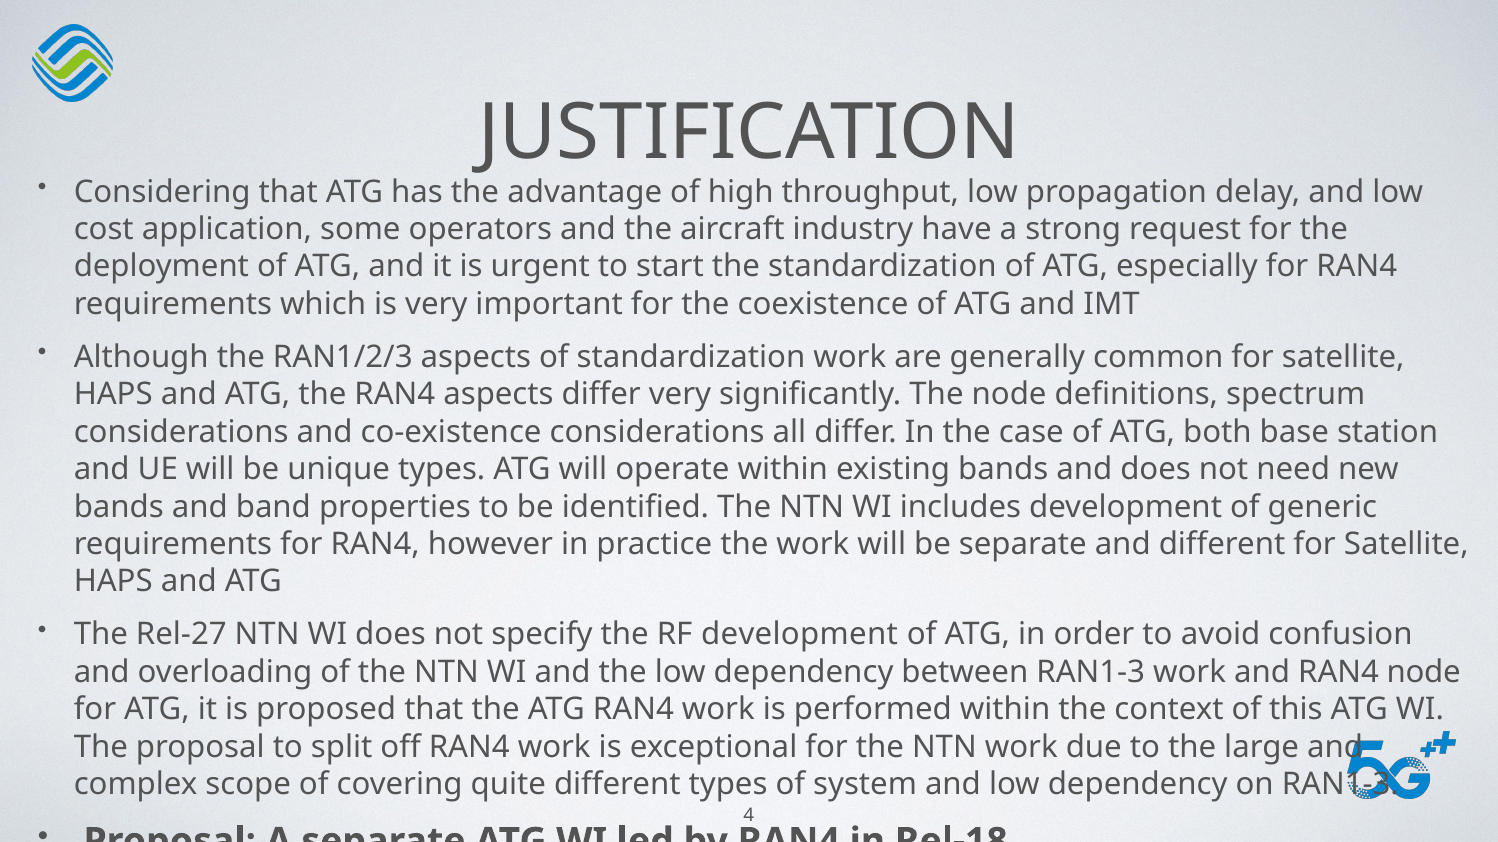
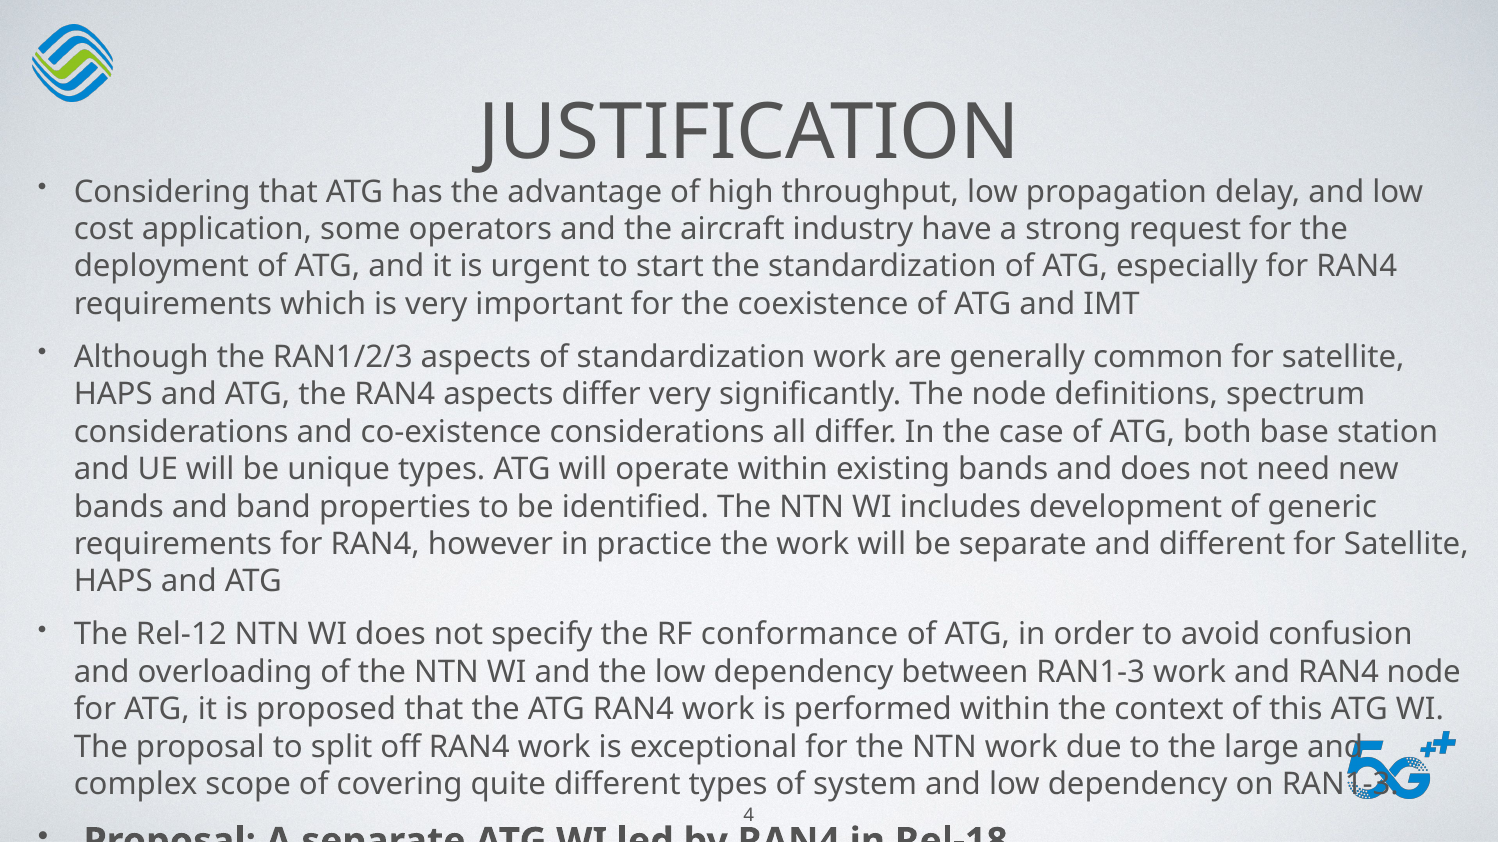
Rel-27: Rel-27 -> Rel-12
RF development: development -> conformance
